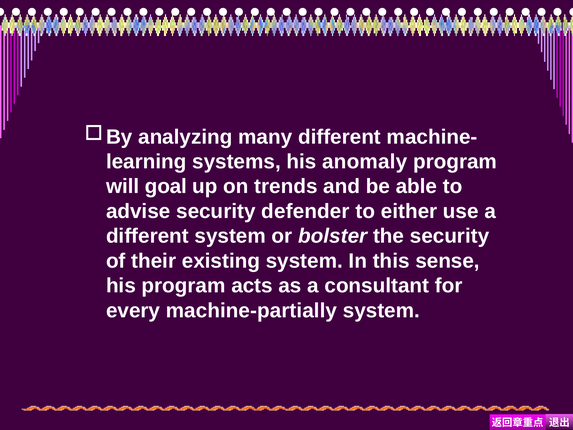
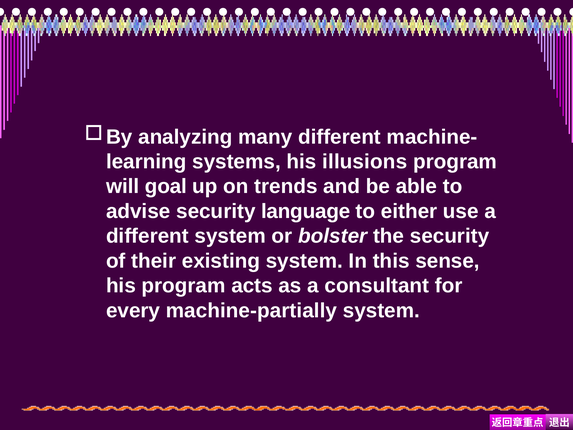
anomaly: anomaly -> illusions
defender: defender -> language
